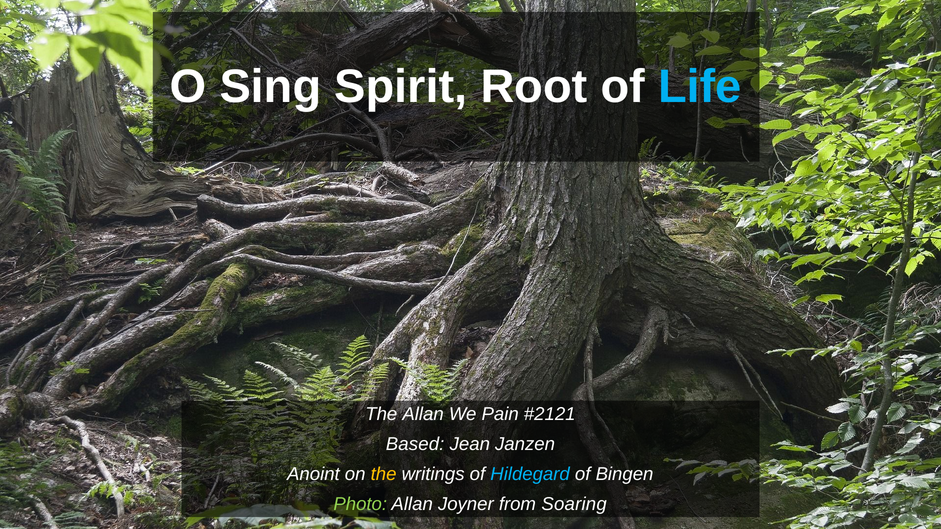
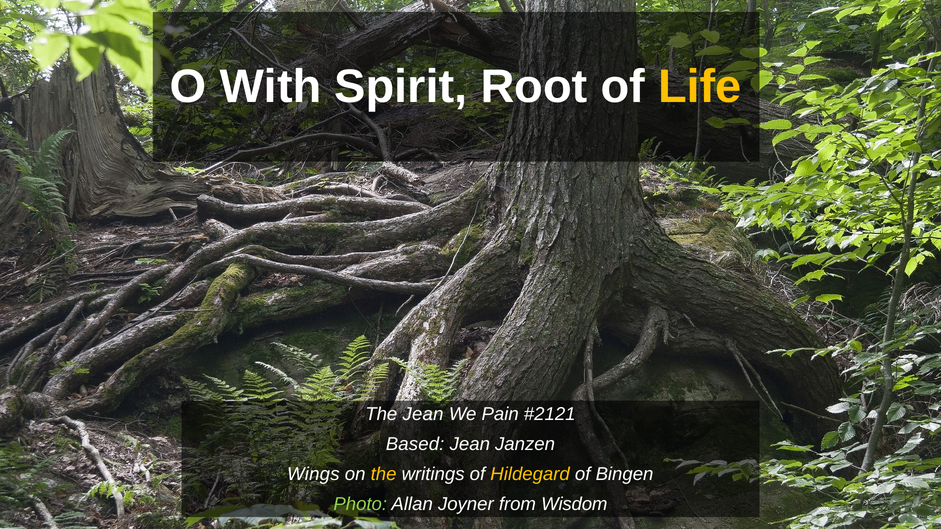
Sing: Sing -> With
Life colour: light blue -> yellow
The Allan: Allan -> Jean
Anoint: Anoint -> Wings
Hildegard colour: light blue -> yellow
Soaring: Soaring -> Wisdom
